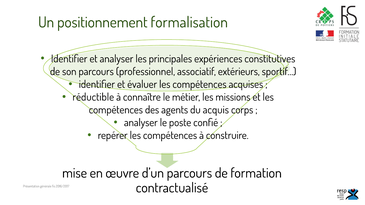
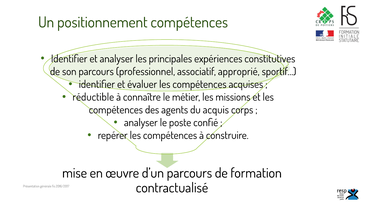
positionnement formalisation: formalisation -> compétences
extérieurs: extérieurs -> approprié
